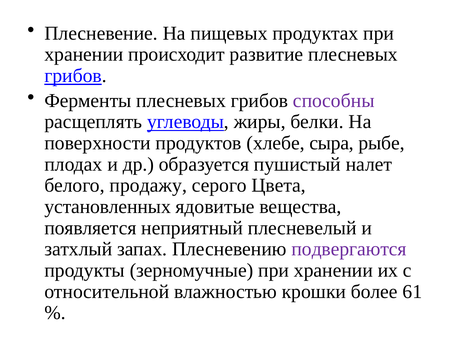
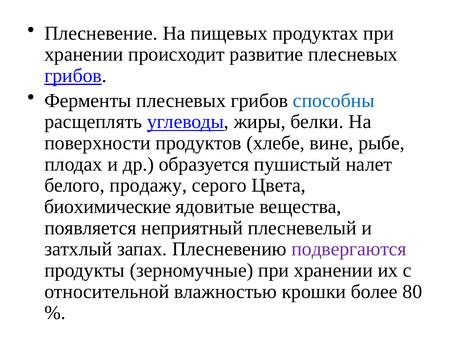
способны colour: purple -> blue
сыра: сыра -> вине
установленных: установленных -> биохимические
61: 61 -> 80
